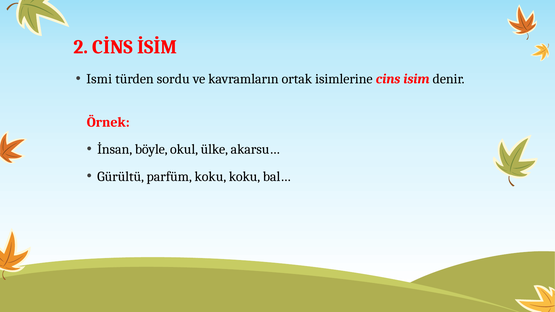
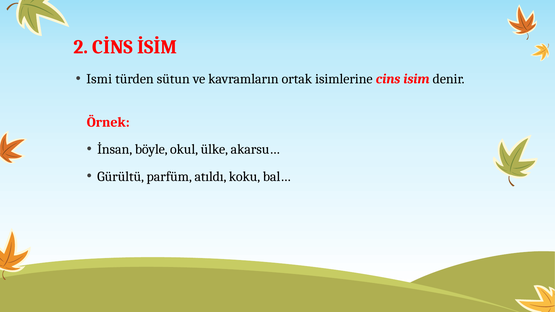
sordu: sordu -> sütun
parfüm koku: koku -> atıldı
